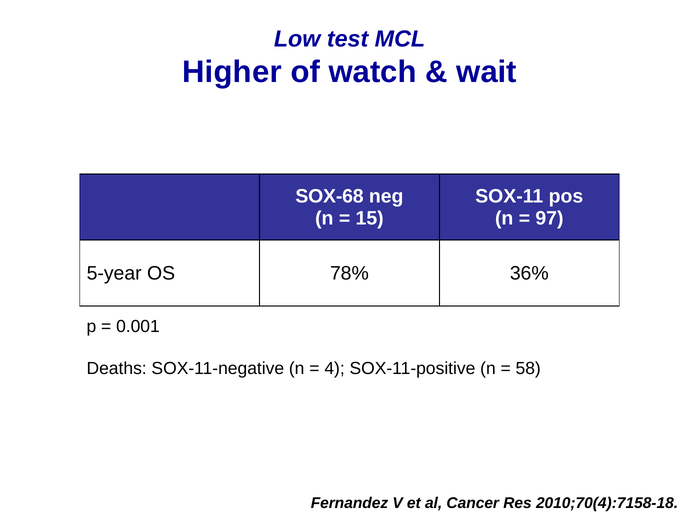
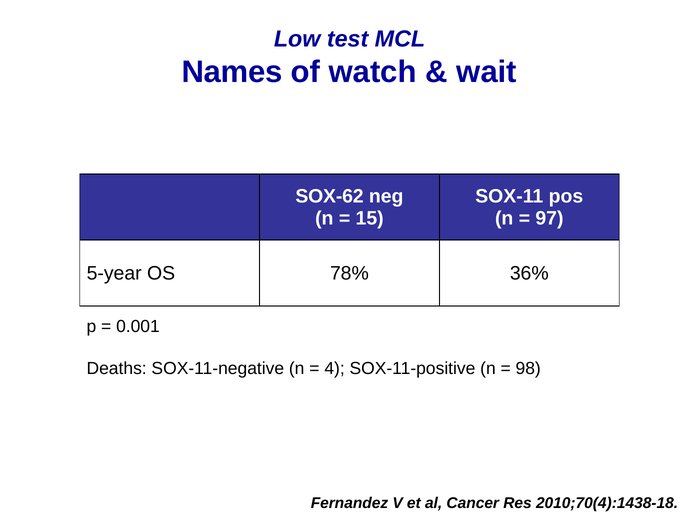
Higher: Higher -> Names
SOX-68: SOX-68 -> SOX-62
58: 58 -> 98
2010;70(4):7158-18: 2010;70(4):7158-18 -> 2010;70(4):1438-18
